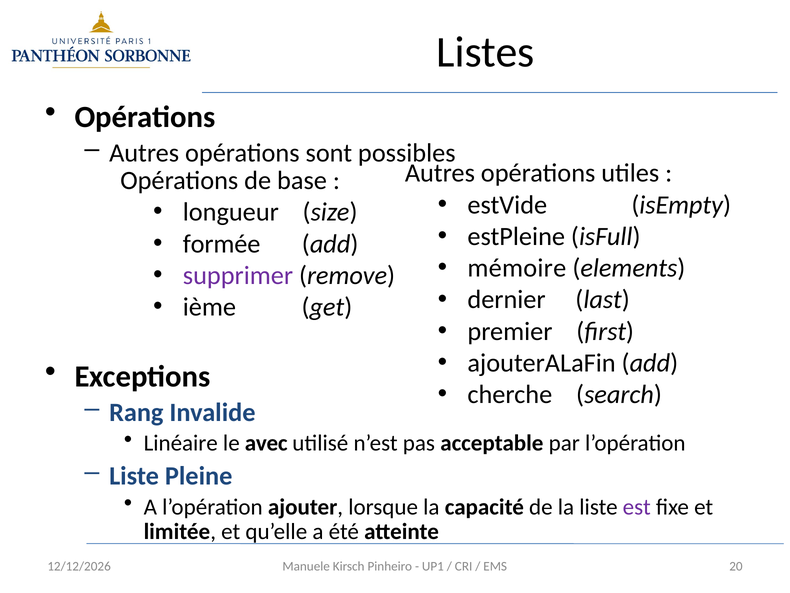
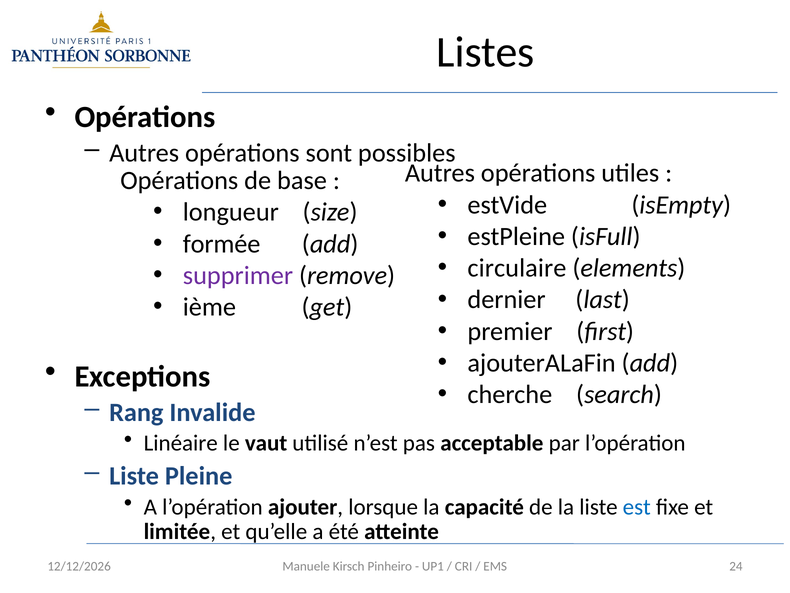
mémoire: mémoire -> circulaire
avec: avec -> vaut
est colour: purple -> blue
20: 20 -> 24
